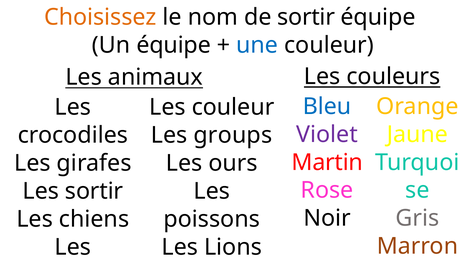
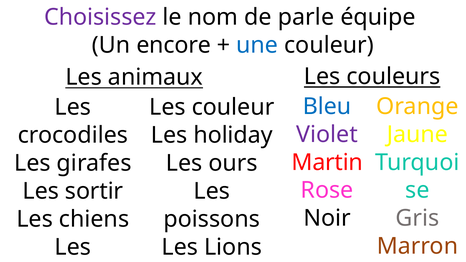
Choisissez colour: orange -> purple
de sortir: sortir -> parle
Un équipe: équipe -> encore
groups: groups -> holiday
